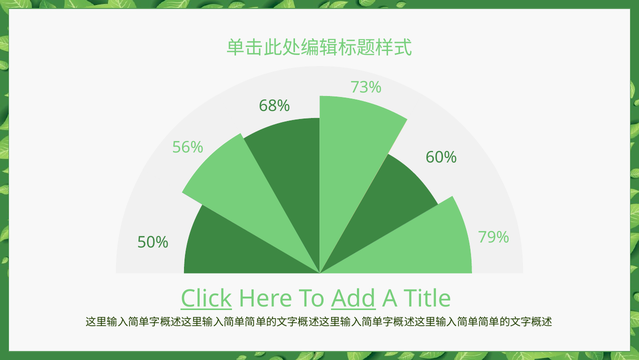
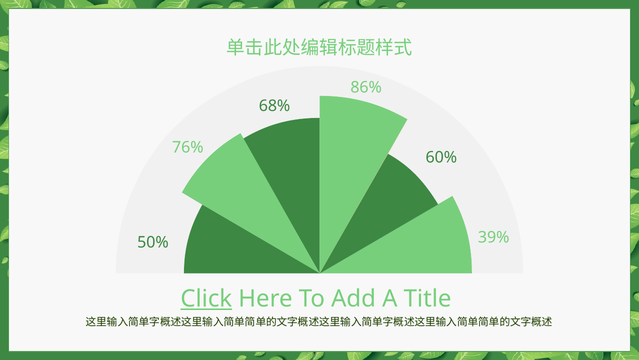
73%: 73% -> 86%
56%: 56% -> 76%
79%: 79% -> 39%
Add underline: present -> none
